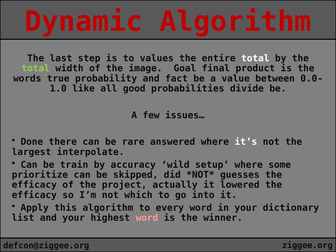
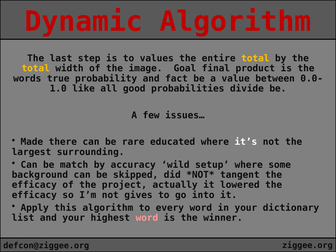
total at (255, 58) colour: white -> yellow
total at (36, 68) colour: light green -> yellow
Done: Done -> Made
answered: answered -> educated
interpolate: interpolate -> surrounding
train: train -> match
prioritize: prioritize -> background
guesses: guesses -> tangent
which: which -> gives
